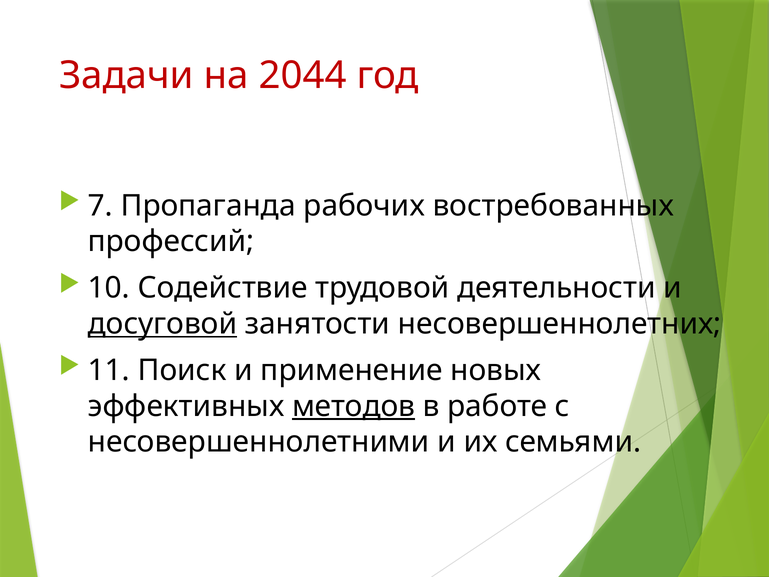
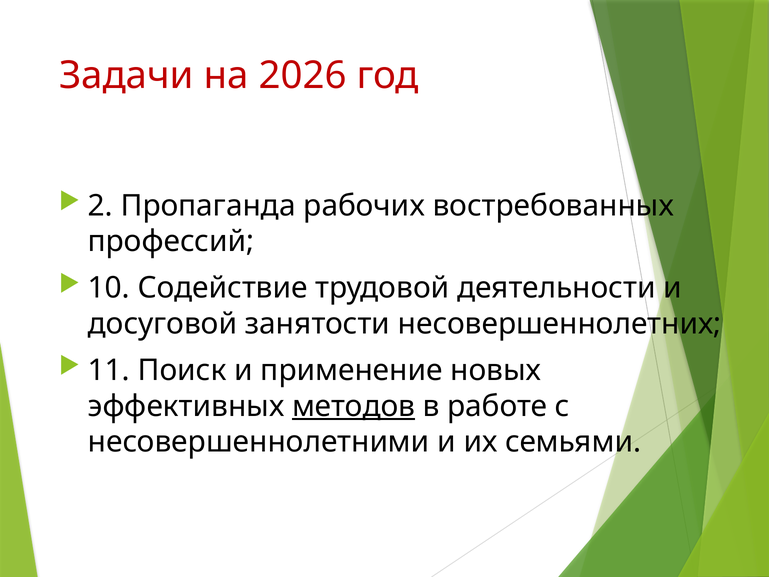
2044: 2044 -> 2026
7: 7 -> 2
досуговой underline: present -> none
